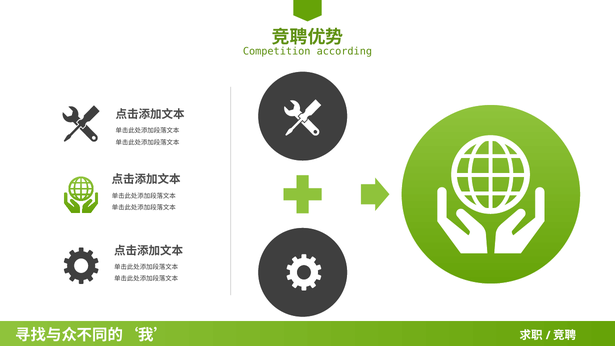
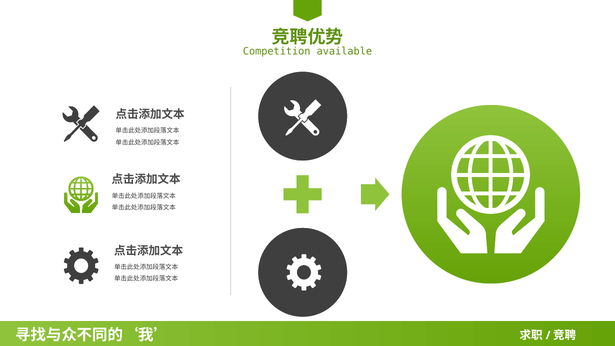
according: according -> available
